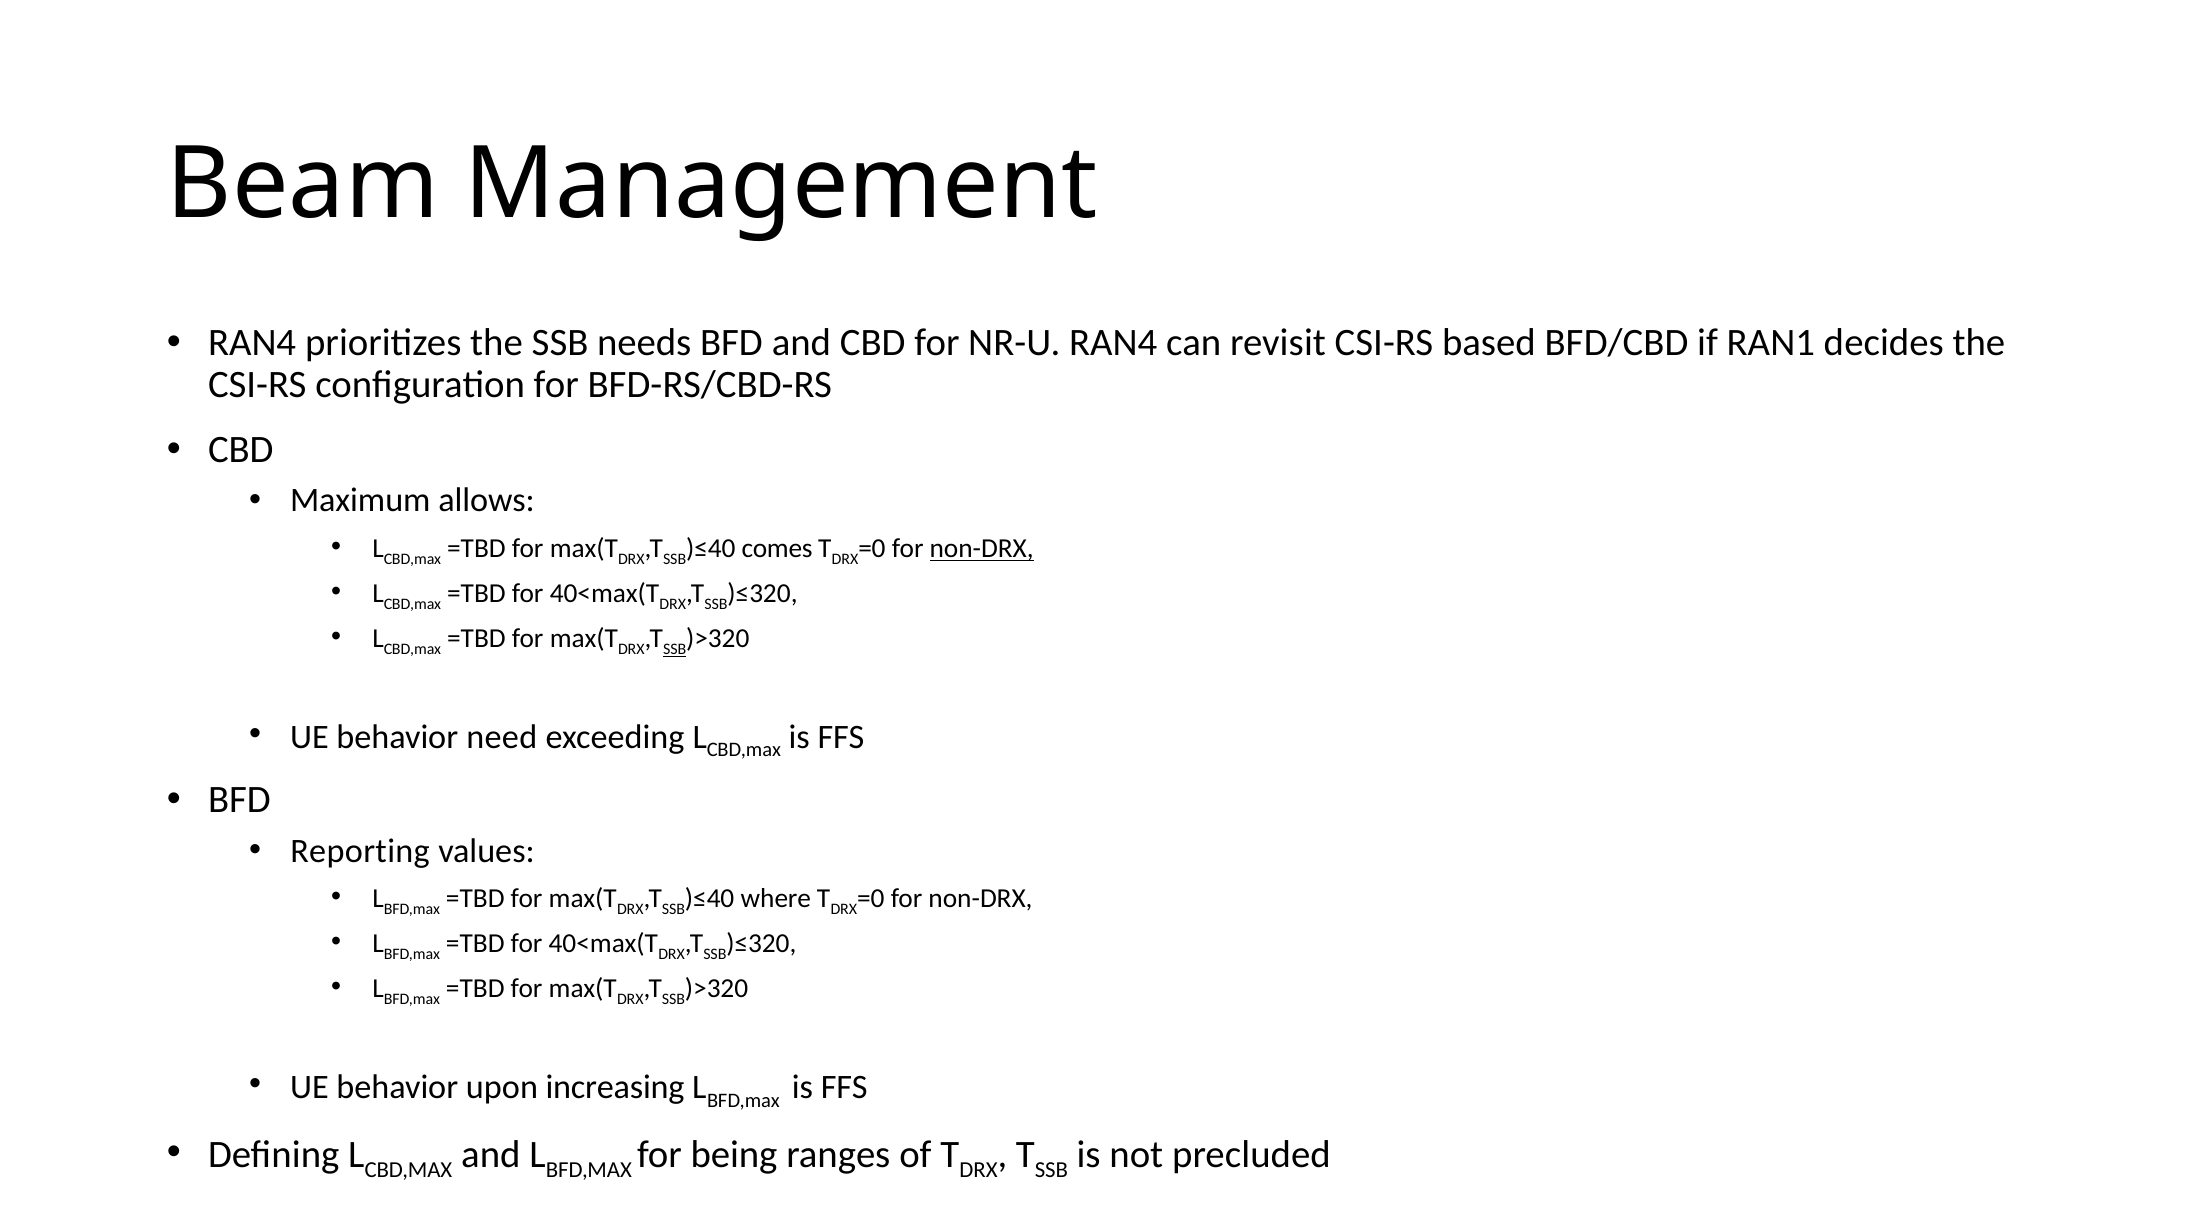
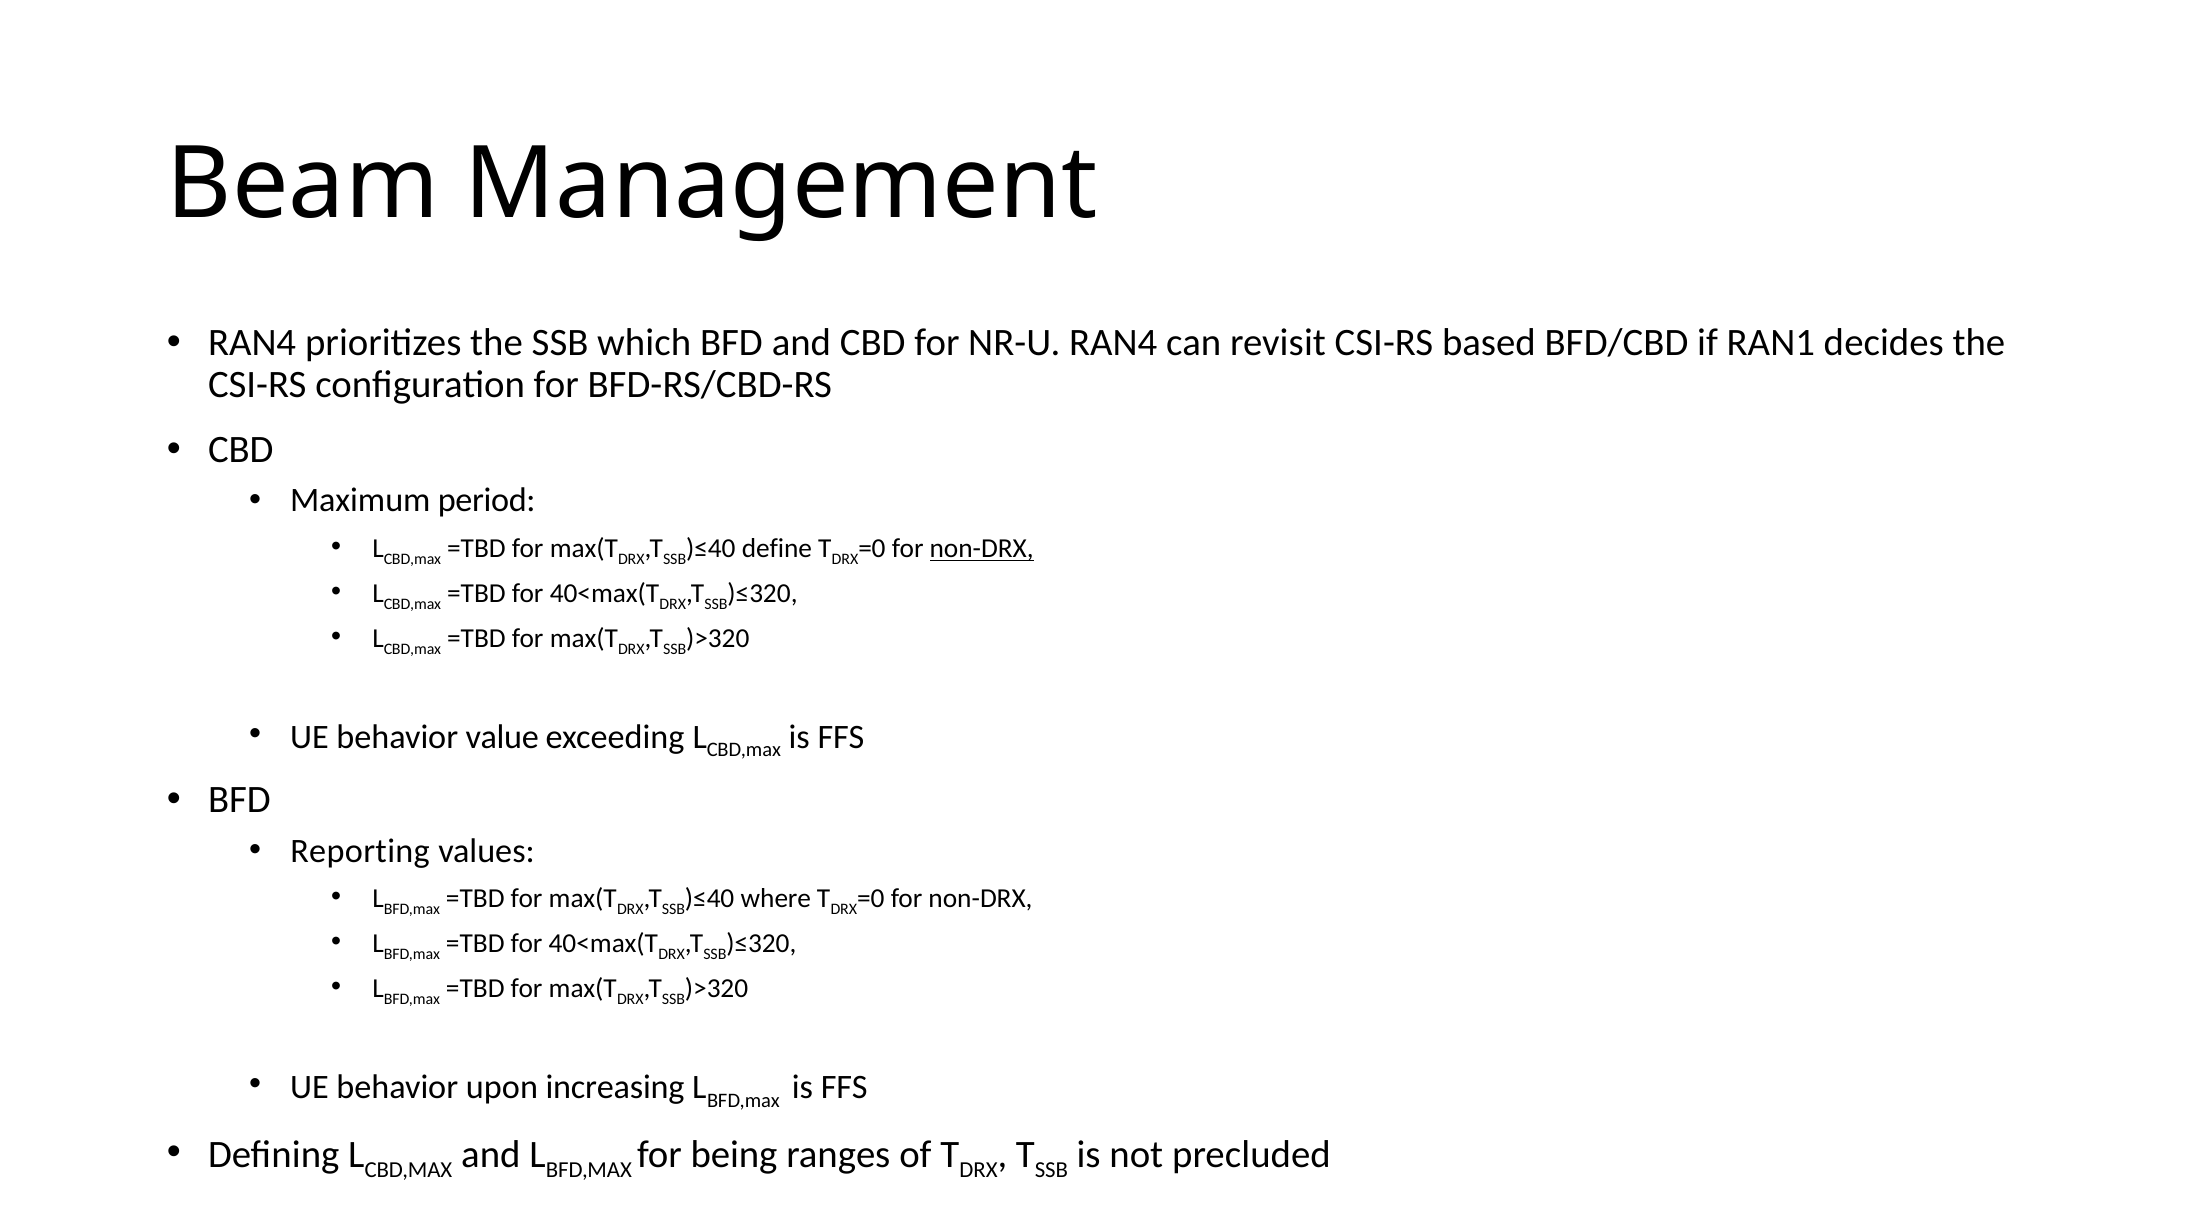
needs: needs -> which
allows: allows -> period
comes: comes -> define
SSB at (675, 649) underline: present -> none
need: need -> value
